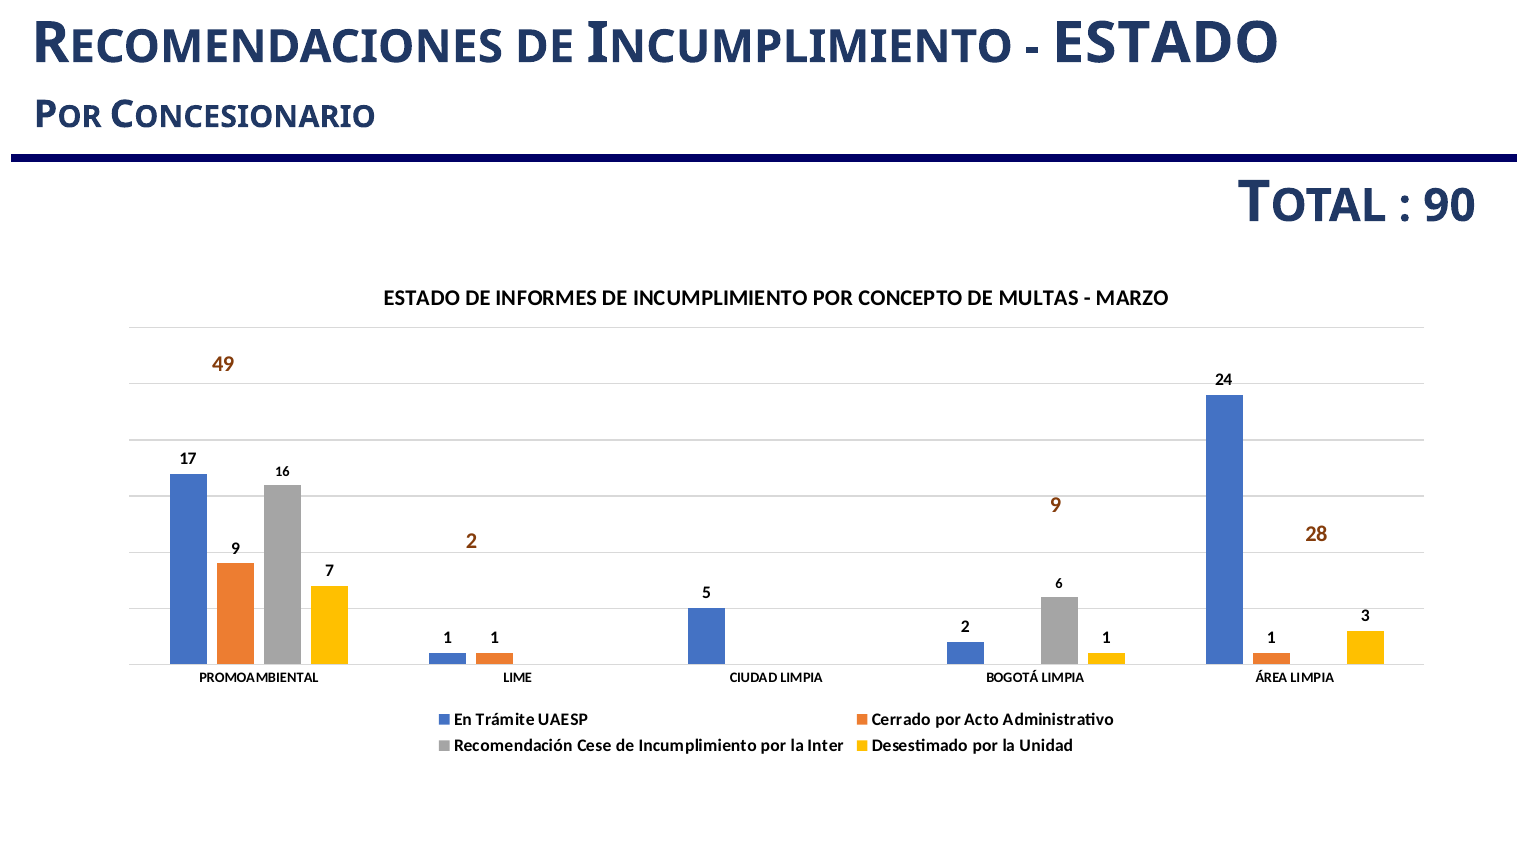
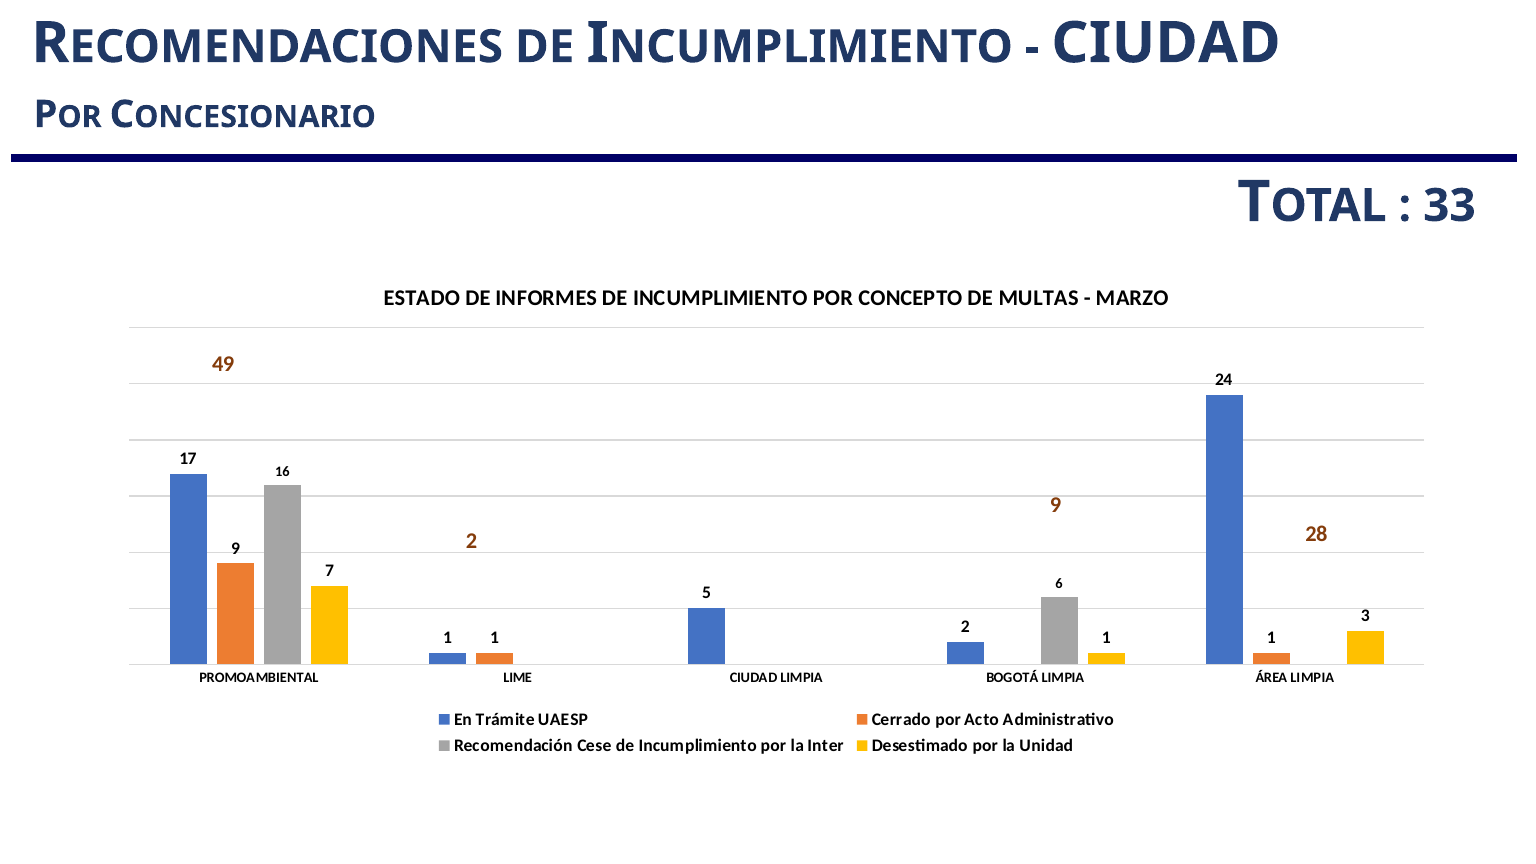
ESTADO at (1166, 43): ESTADO -> CIUDAD
90: 90 -> 33
